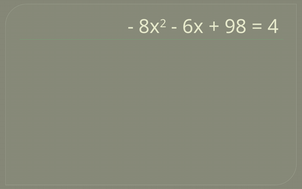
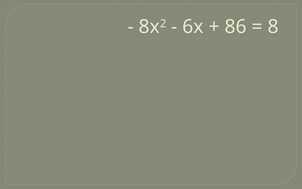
98: 98 -> 86
4: 4 -> 8
